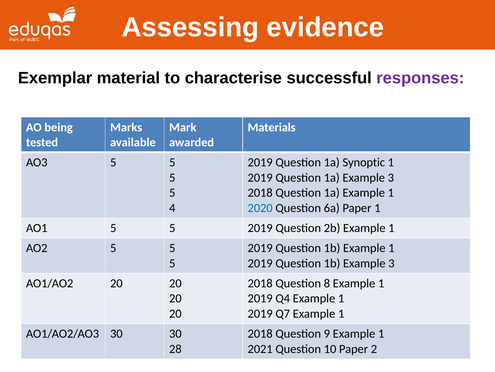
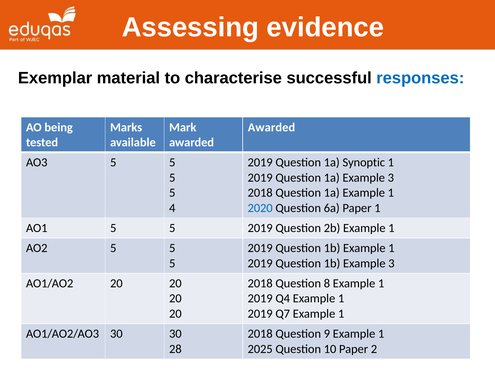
responses colour: purple -> blue
Materials at (272, 127): Materials -> Awarded
2021: 2021 -> 2025
